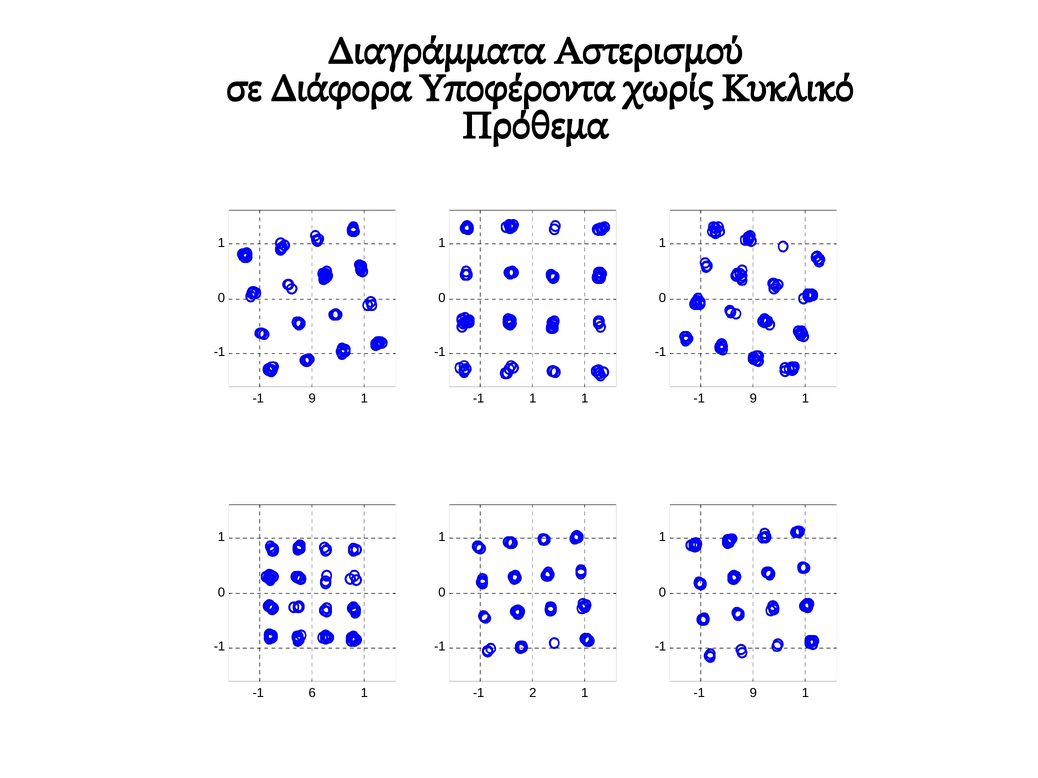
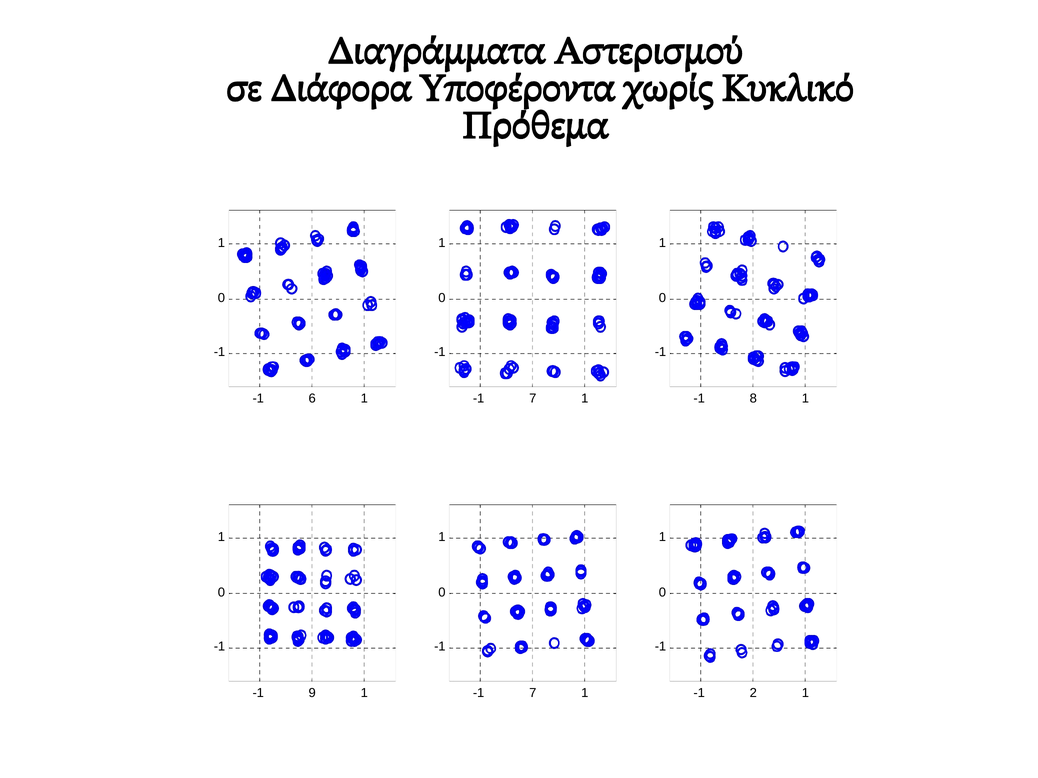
9 at (312, 399): 9 -> 6
1 at (533, 399): 1 -> 7
9 at (753, 399): 9 -> 8
6: 6 -> 9
2 at (533, 694): 2 -> 7
9 at (753, 694): 9 -> 2
